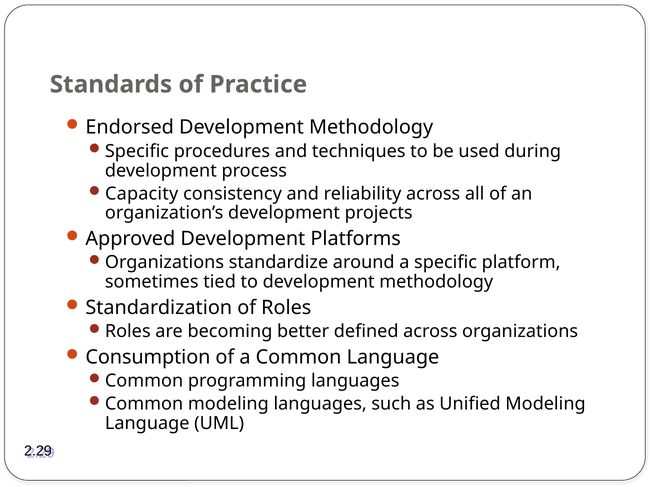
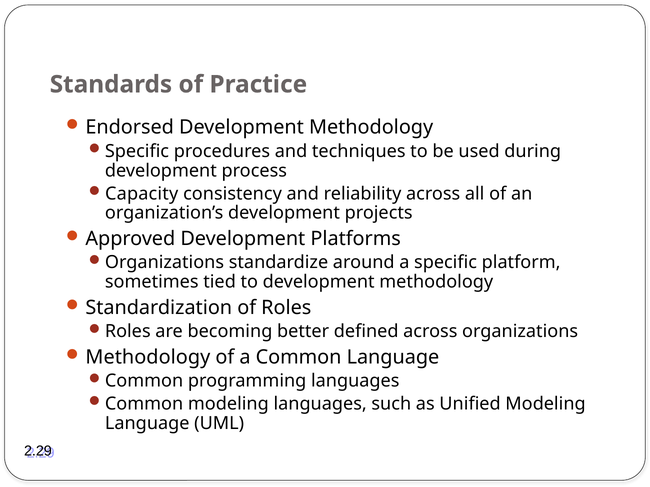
Consumption at (148, 358): Consumption -> Methodology
